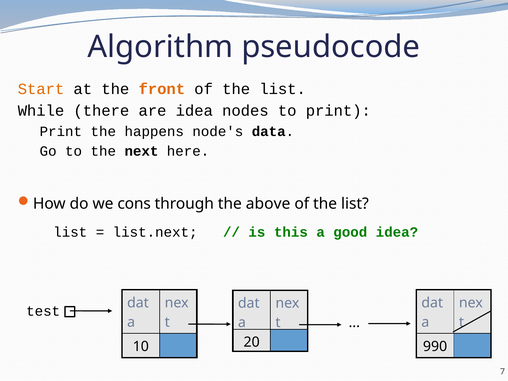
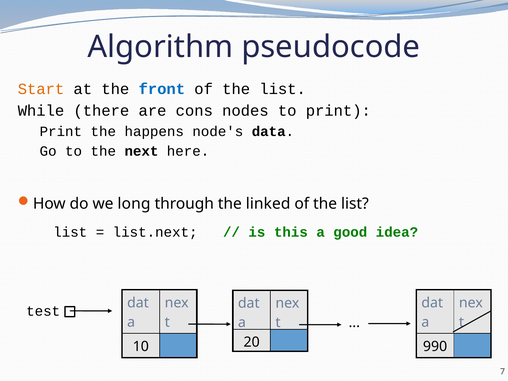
front colour: orange -> blue
are idea: idea -> cons
cons: cons -> long
above: above -> linked
